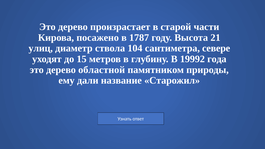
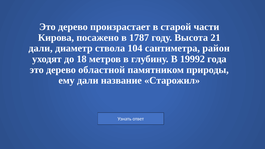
улиц at (41, 48): улиц -> дали
севере: севере -> район
15: 15 -> 18
